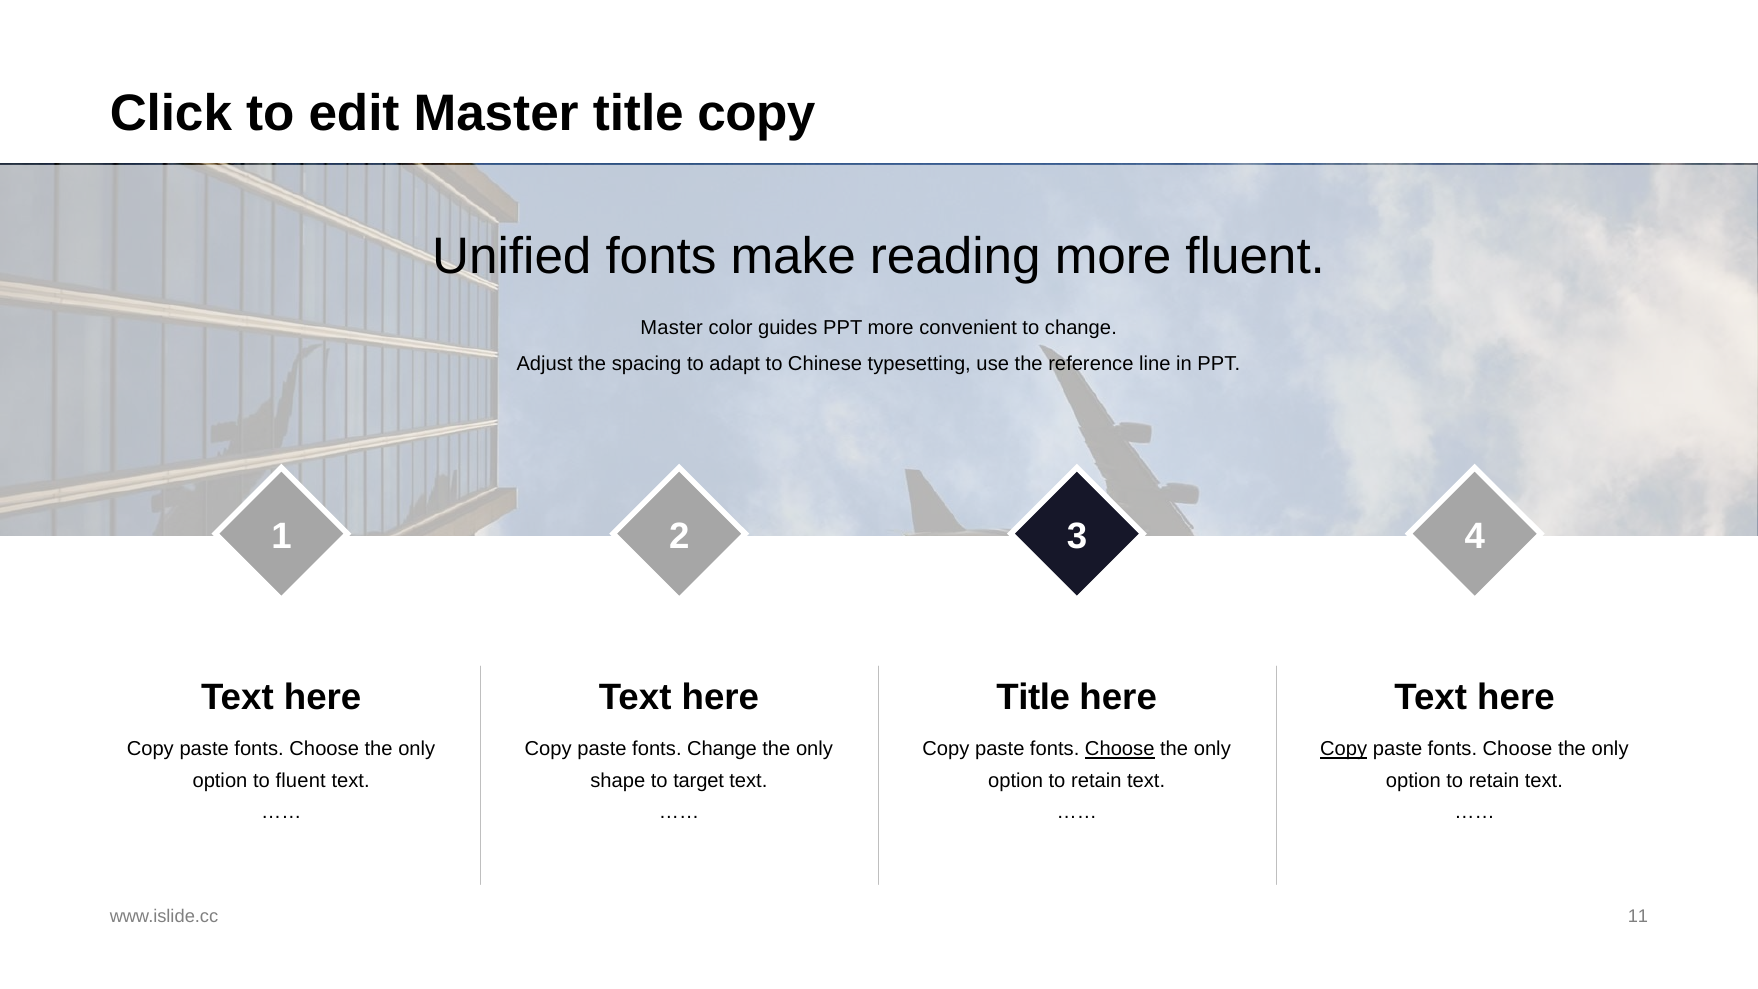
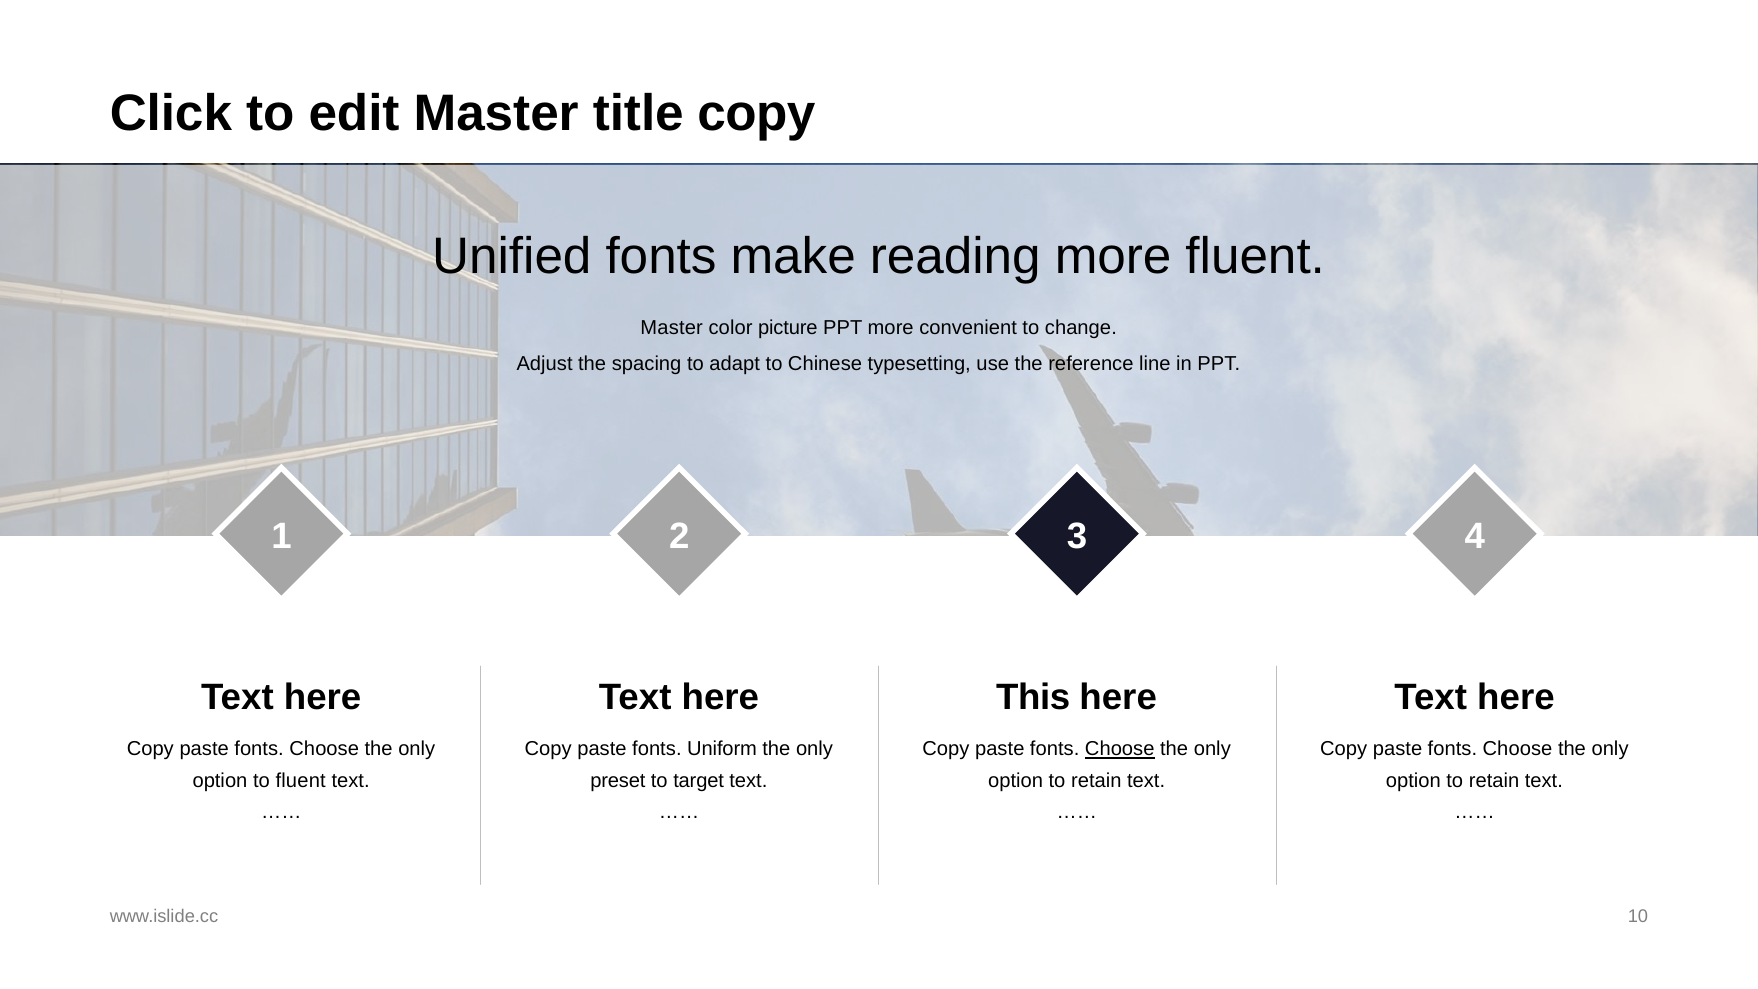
guides: guides -> picture
Title at (1033, 697): Title -> This
fonts Change: Change -> Uniform
Copy at (1344, 749) underline: present -> none
shape: shape -> preset
11: 11 -> 10
